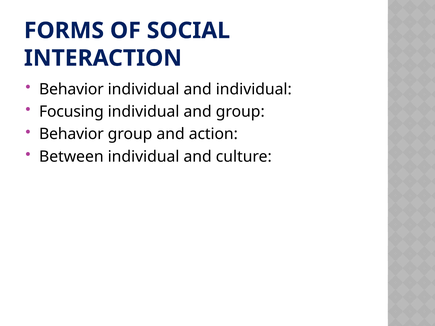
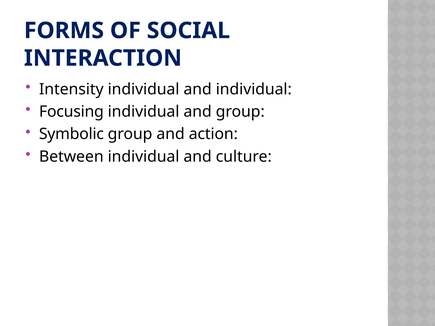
Behavior at (71, 89): Behavior -> Intensity
Behavior at (71, 134): Behavior -> Symbolic
